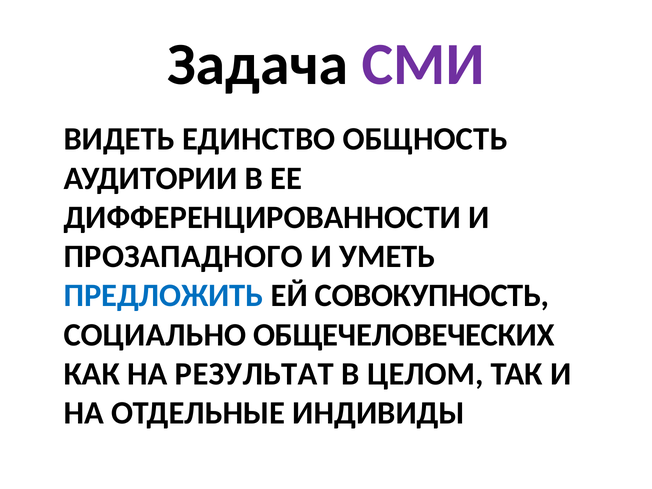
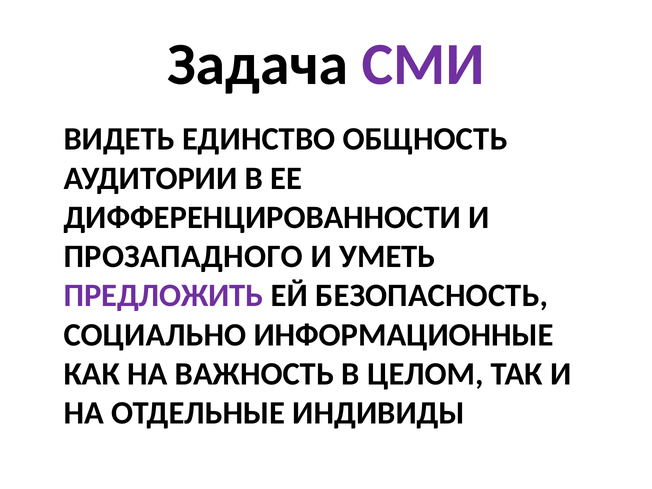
ПРЕДЛОЖИТЬ colour: blue -> purple
СОВОКУПНОСТЬ: СОВОКУПНОСТЬ -> БЕЗОПАСНОСТЬ
ОБЩЕЧЕЛОВЕЧЕСКИХ: ОБЩЕЧЕЛОВЕЧЕСКИХ -> ИНФОРМАЦИОННЫЕ
РЕЗУЛЬТАТ: РЕЗУЛЬТАТ -> ВАЖНОСТЬ
